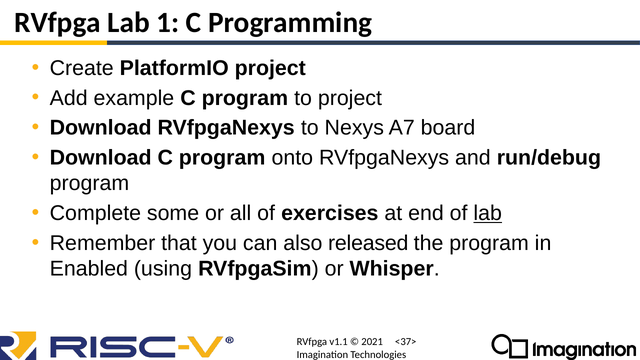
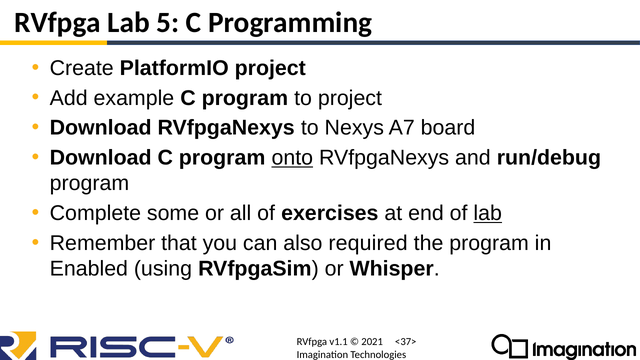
1: 1 -> 5
onto underline: none -> present
released: released -> required
